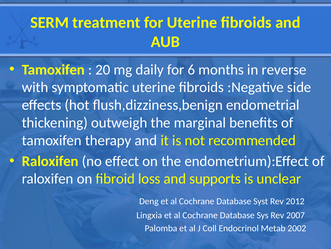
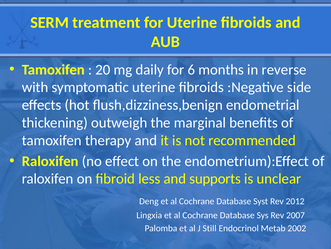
loss: loss -> less
Coll: Coll -> Still
